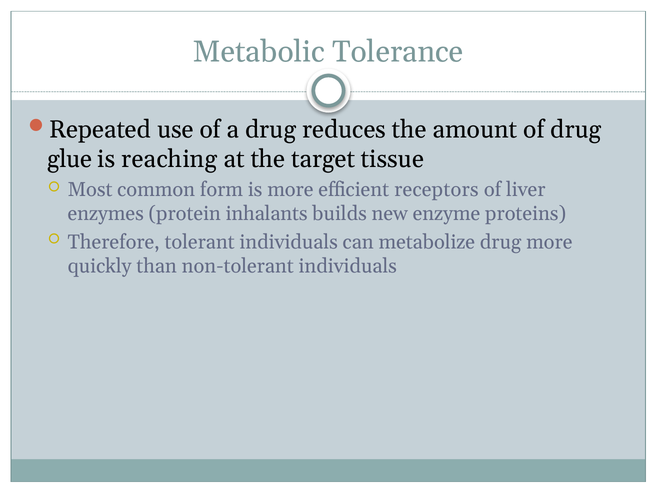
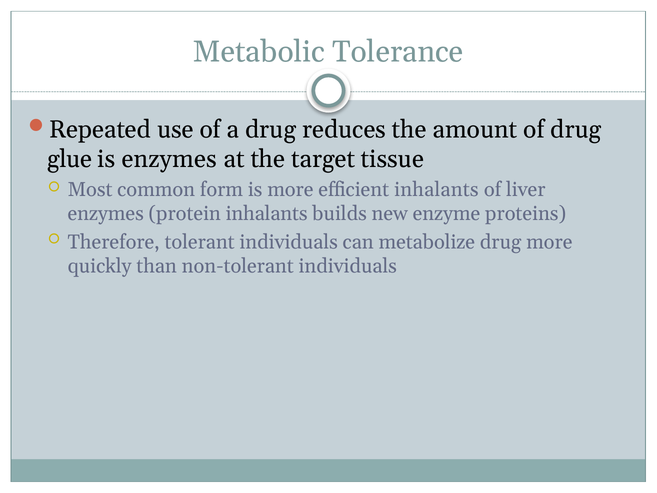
is reaching: reaching -> enzymes
efficient receptors: receptors -> inhalants
